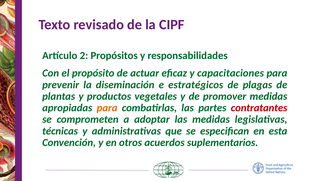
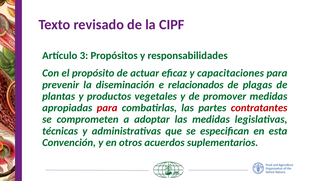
2: 2 -> 3
estratégicos: estratégicos -> relacionados
para at (107, 108) colour: orange -> red
